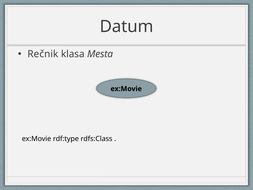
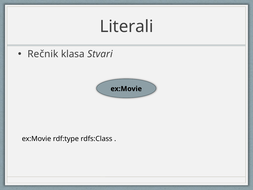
Datum: Datum -> Literali
Mesta: Mesta -> Stvari
